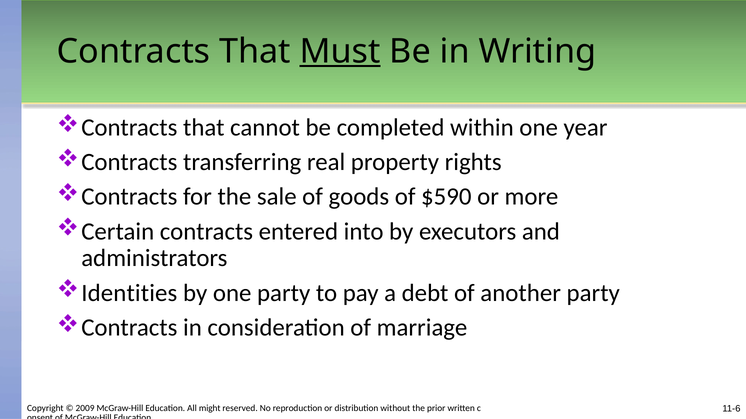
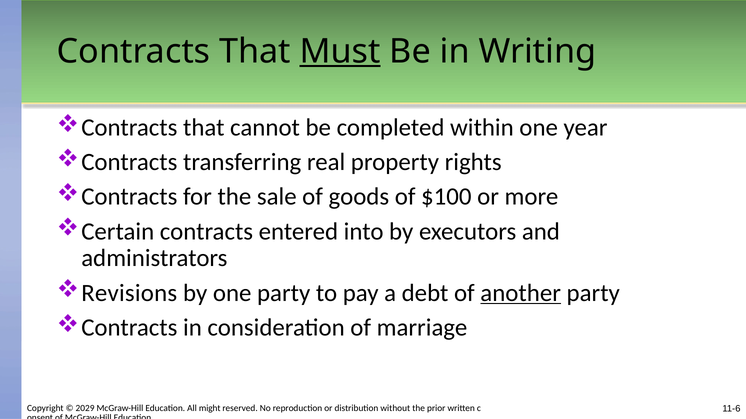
$590: $590 -> $100
Identities: Identities -> Revisions
another underline: none -> present
2009: 2009 -> 2029
